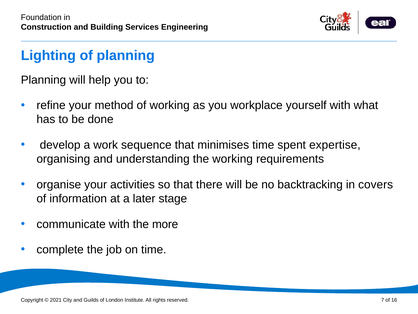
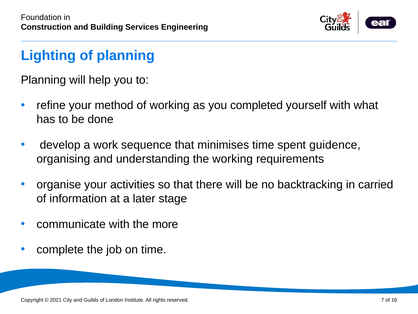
workplace: workplace -> completed
expertise: expertise -> guidence
covers: covers -> carried
